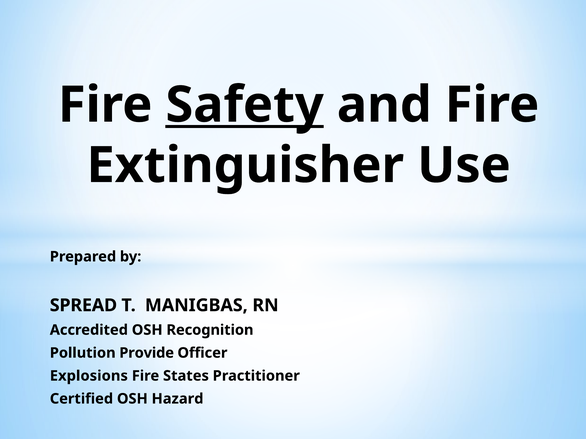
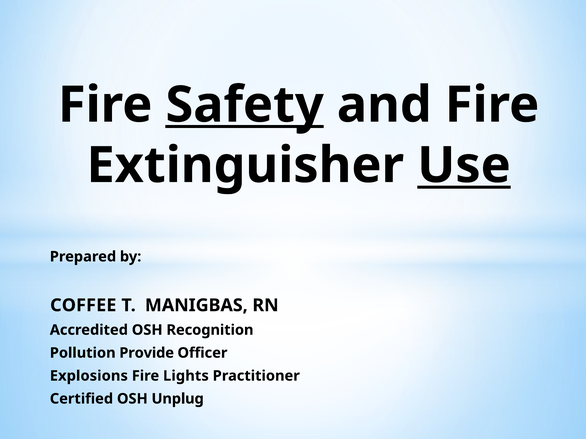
Use underline: none -> present
SPREAD: SPREAD -> COFFEE
States: States -> Lights
Hazard: Hazard -> Unplug
